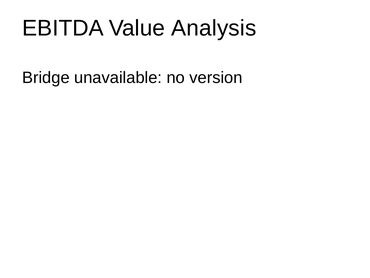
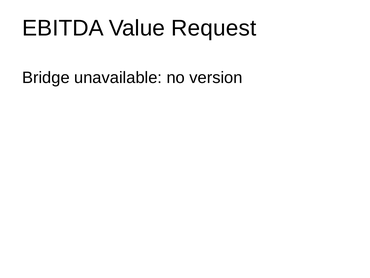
Analysis: Analysis -> Request
